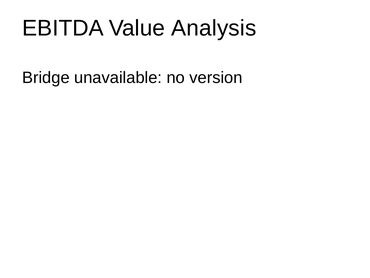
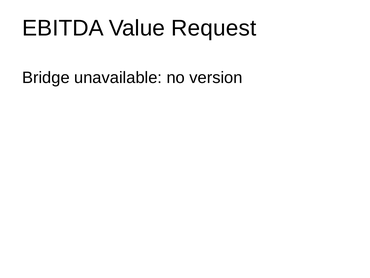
Analysis: Analysis -> Request
